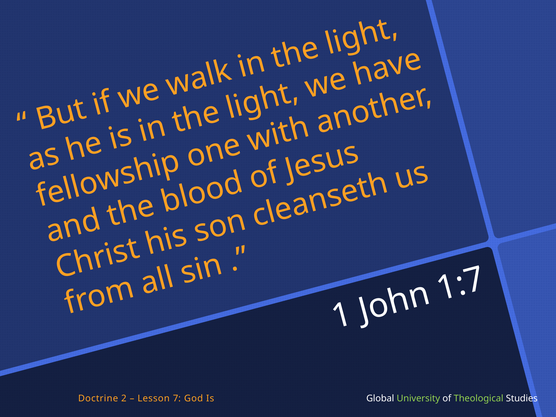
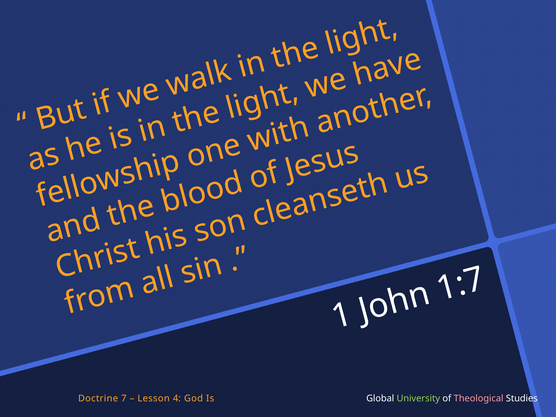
Doctrine 2: 2 -> 7
Lesson 7: 7 -> 4
Theological colour: light green -> pink
